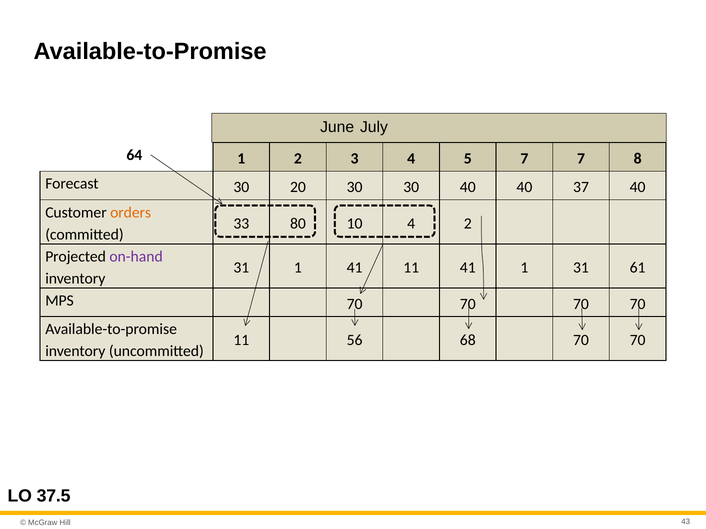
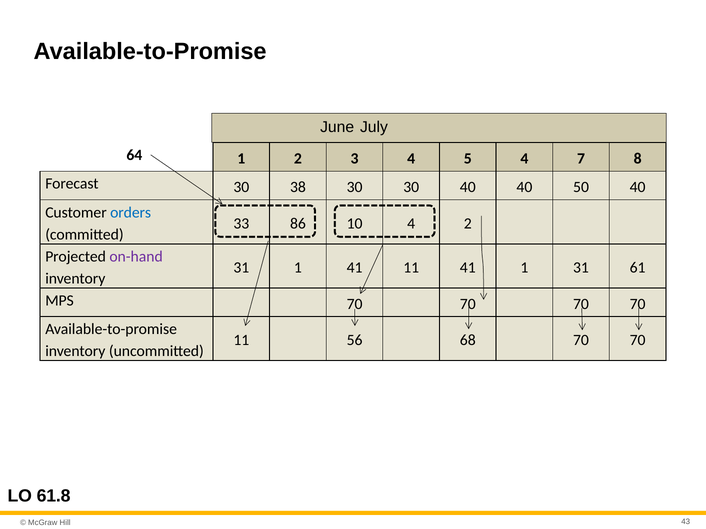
5 7: 7 -> 4
20: 20 -> 38
37: 37 -> 50
orders colour: orange -> blue
80: 80 -> 86
37.5: 37.5 -> 61.8
